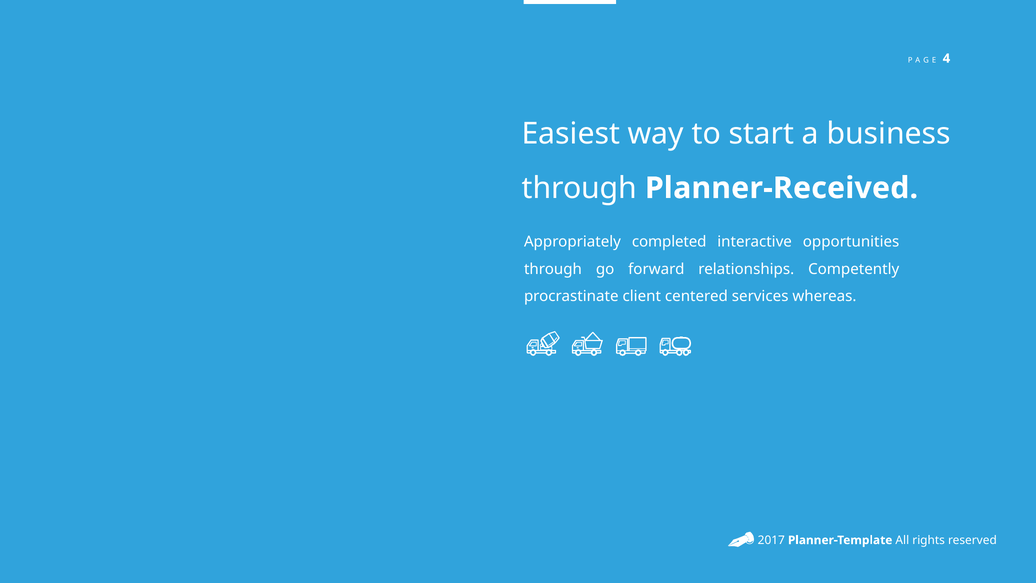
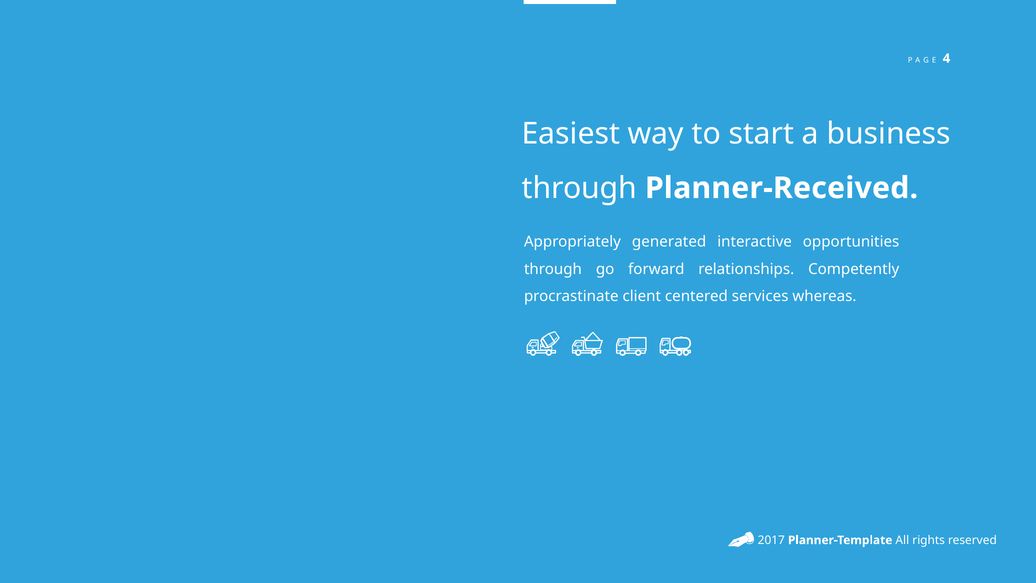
completed: completed -> generated
